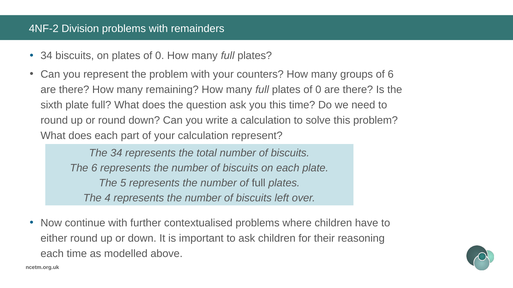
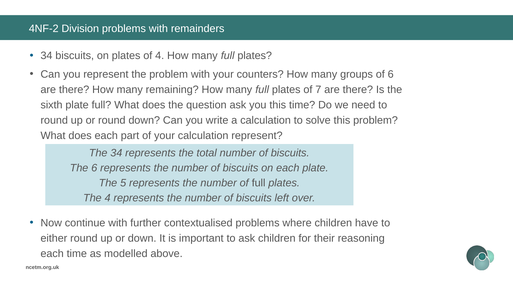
on plates of 0: 0 -> 4
full plates of 0: 0 -> 7
